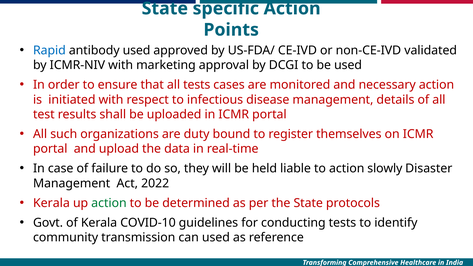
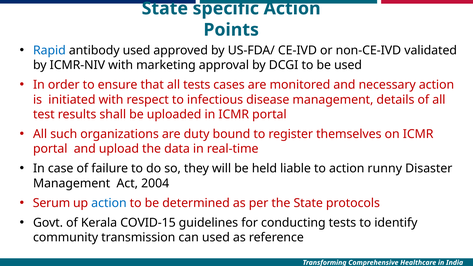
slowly: slowly -> runny
2022: 2022 -> 2004
Kerala at (51, 203): Kerala -> Serum
action at (109, 203) colour: green -> blue
COVID-10: COVID-10 -> COVID-15
